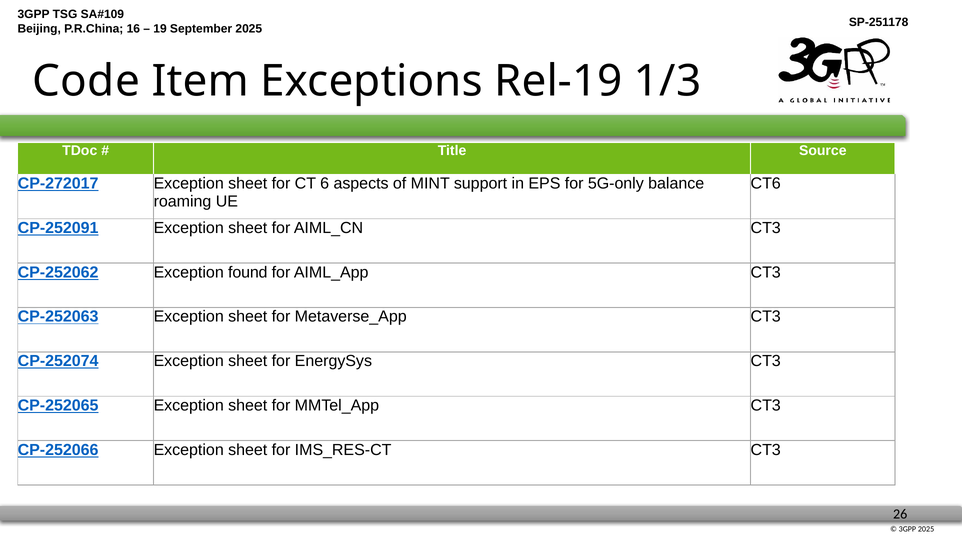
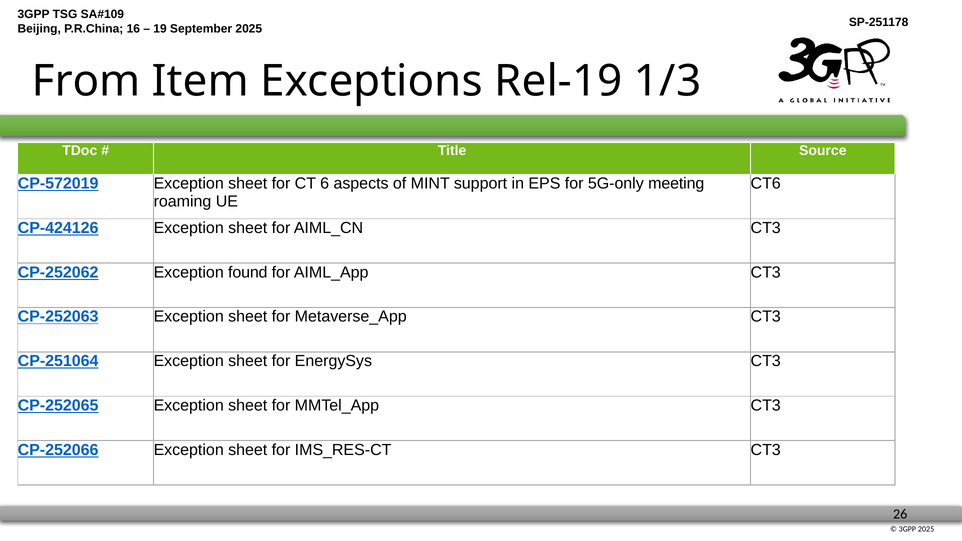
Code: Code -> From
CP-272017: CP-272017 -> CP-572019
balance: balance -> meeting
CP-252091: CP-252091 -> CP-424126
CP-252074: CP-252074 -> CP-251064
